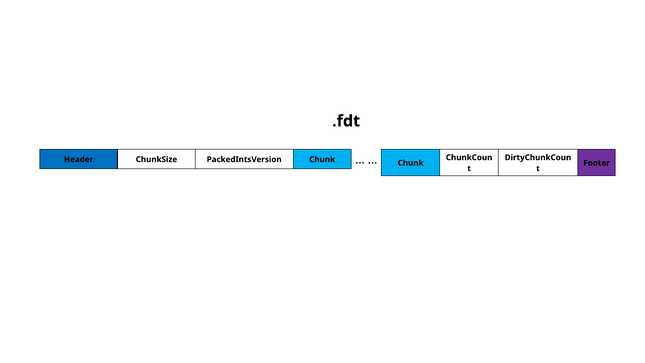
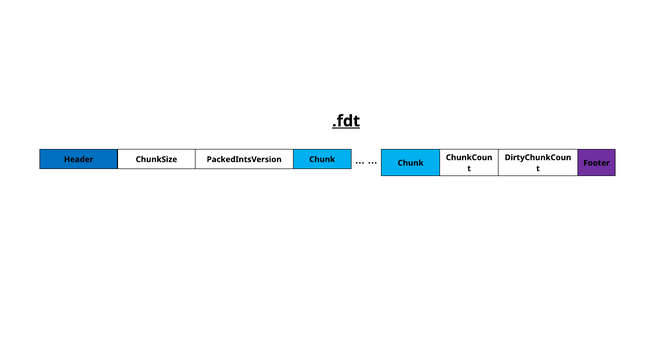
.fdt underline: none -> present
